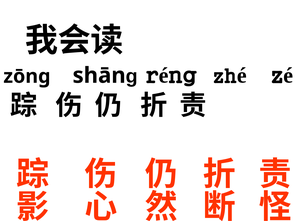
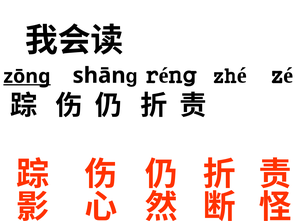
zōng underline: none -> present
